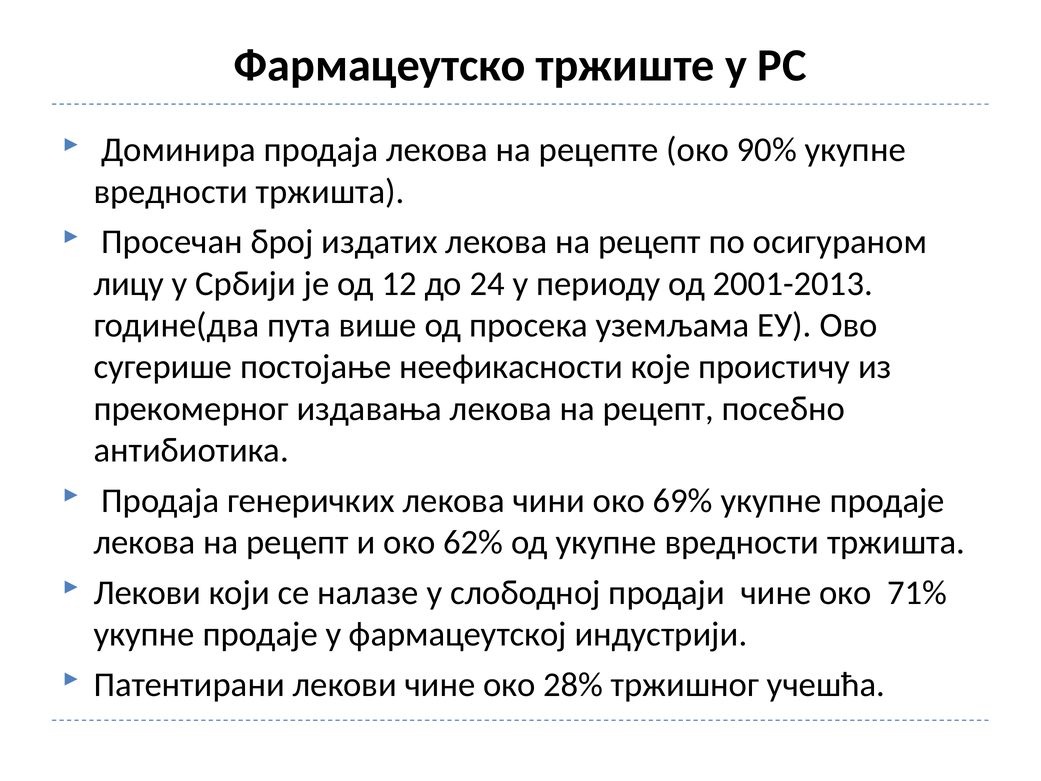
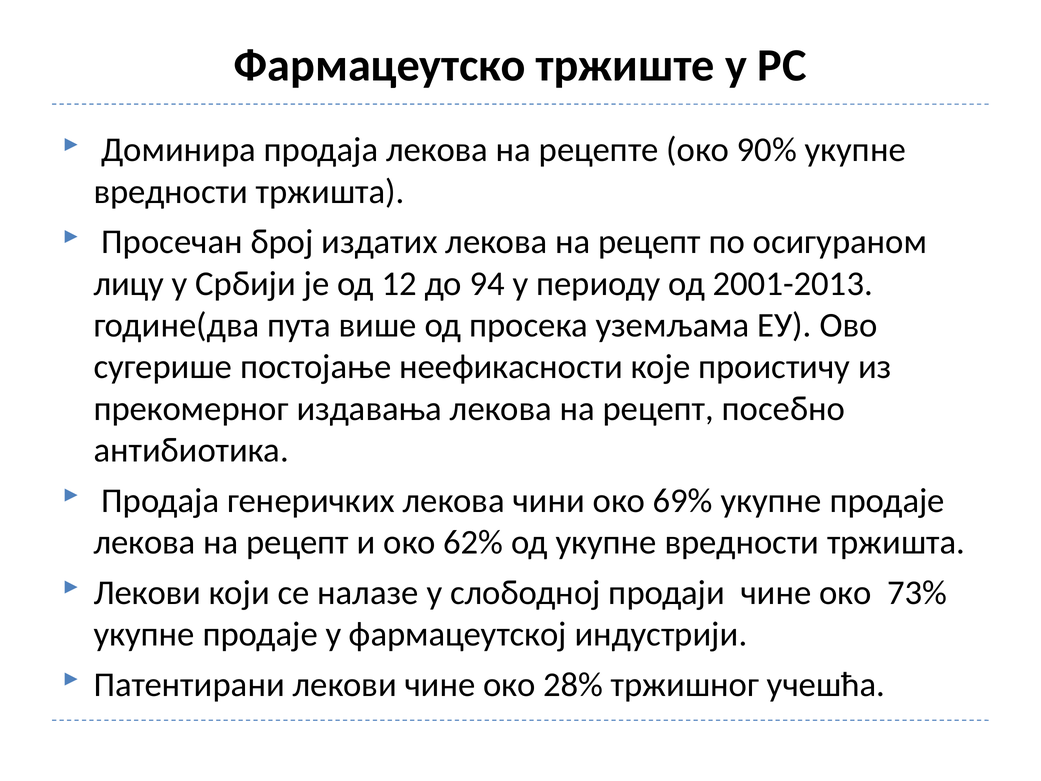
24: 24 -> 94
71%: 71% -> 73%
